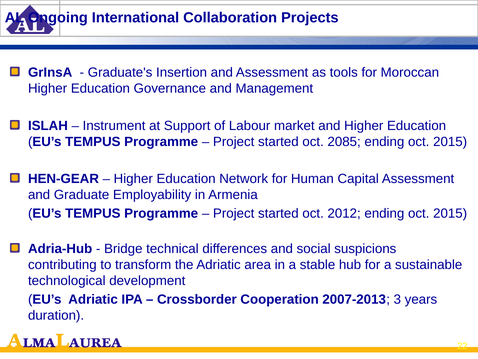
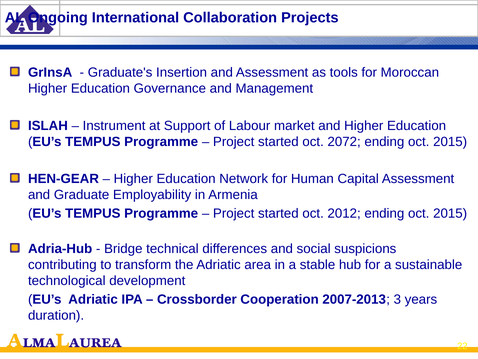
2085: 2085 -> 2072
